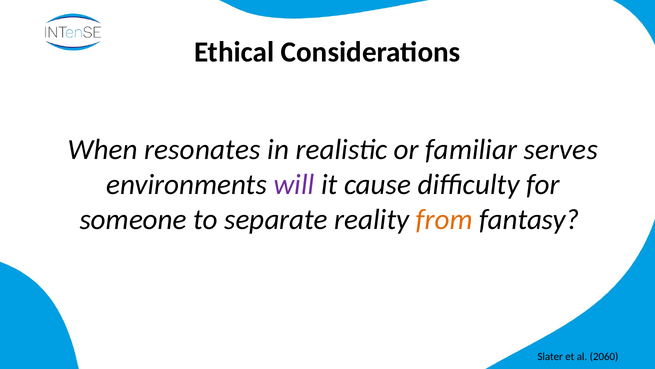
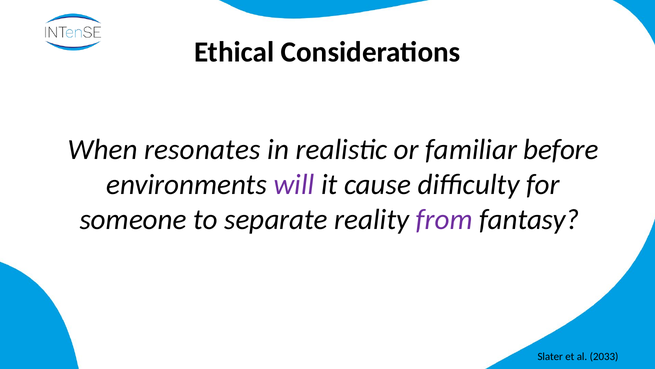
serves: serves -> before
from colour: orange -> purple
2060: 2060 -> 2033
